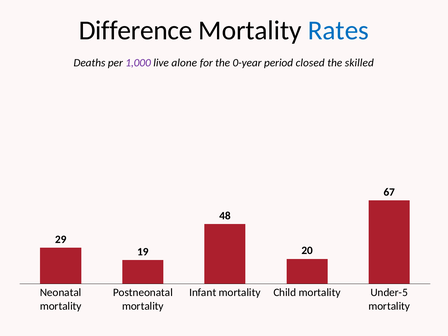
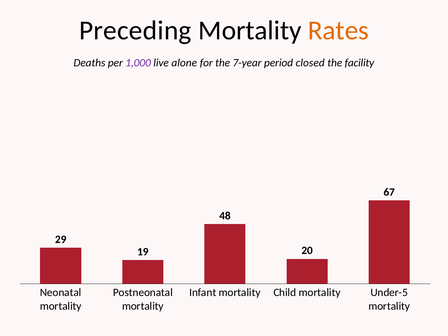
Difference: Difference -> Preceding
Rates colour: blue -> orange
0-year: 0-year -> 7-year
skilled: skilled -> facility
